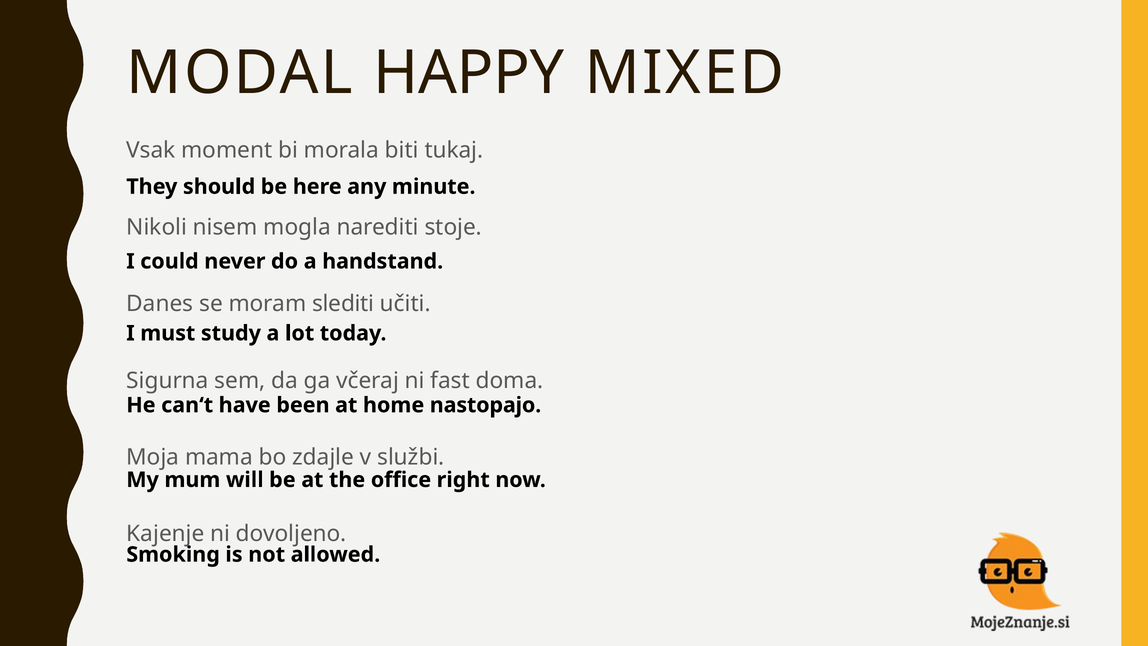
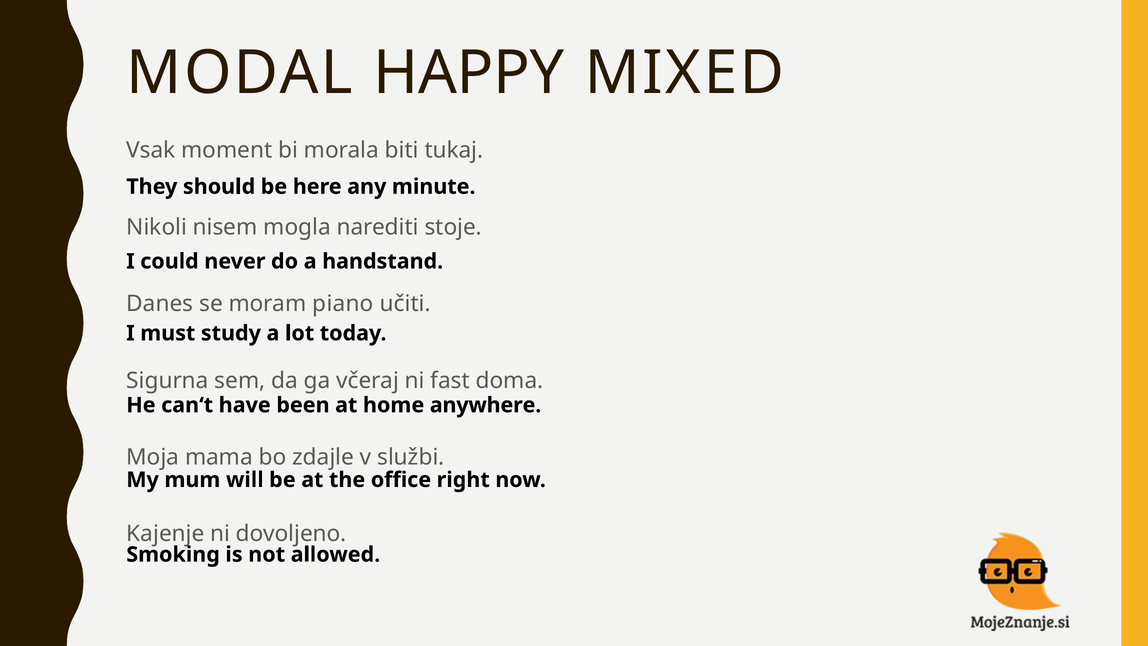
slediti: slediti -> piano
nastopajo: nastopajo -> anywhere
